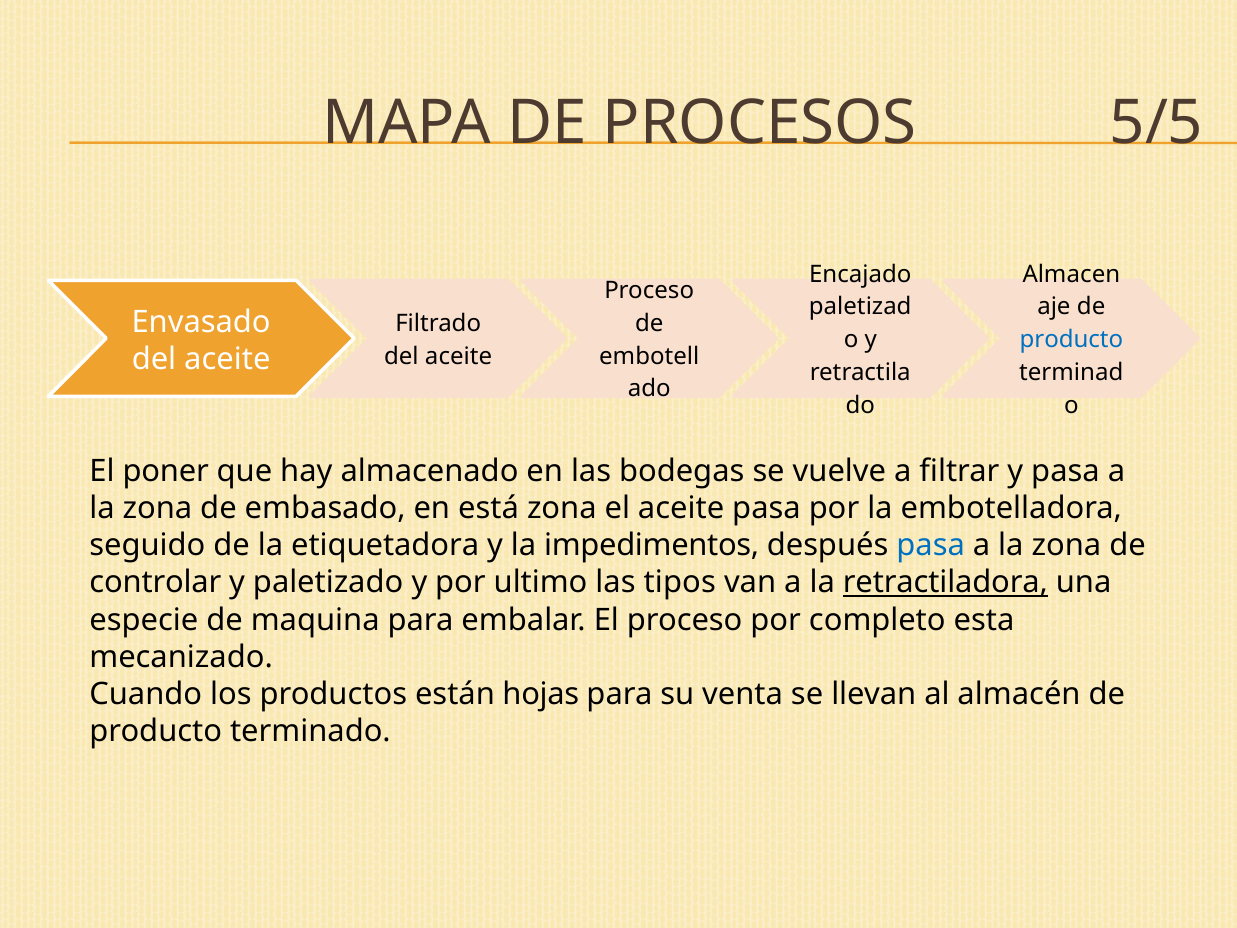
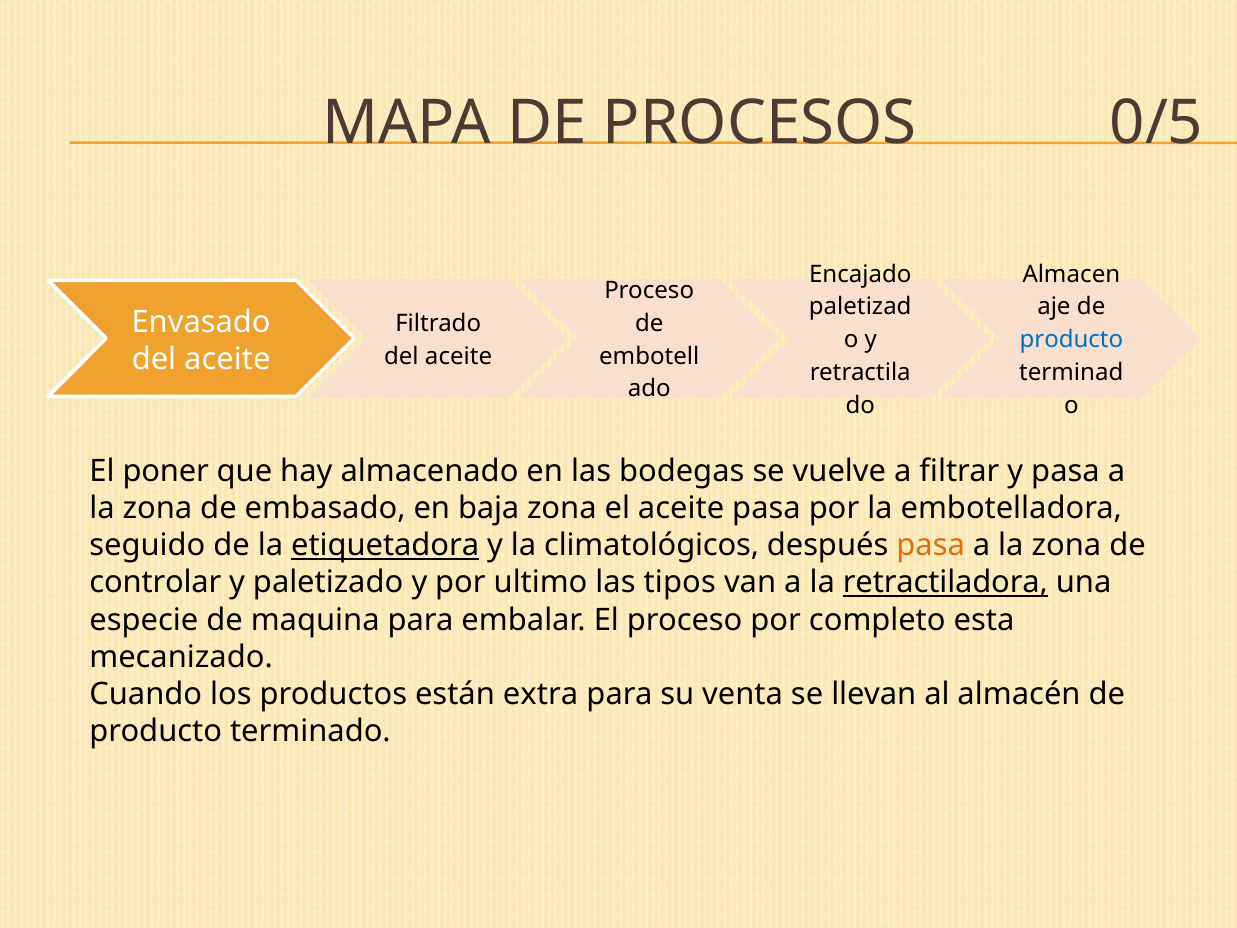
5/5: 5/5 -> 0/5
está: está -> baja
etiquetadora underline: none -> present
impedimentos: impedimentos -> climatológicos
pasa at (931, 546) colour: blue -> orange
hojas: hojas -> extra
